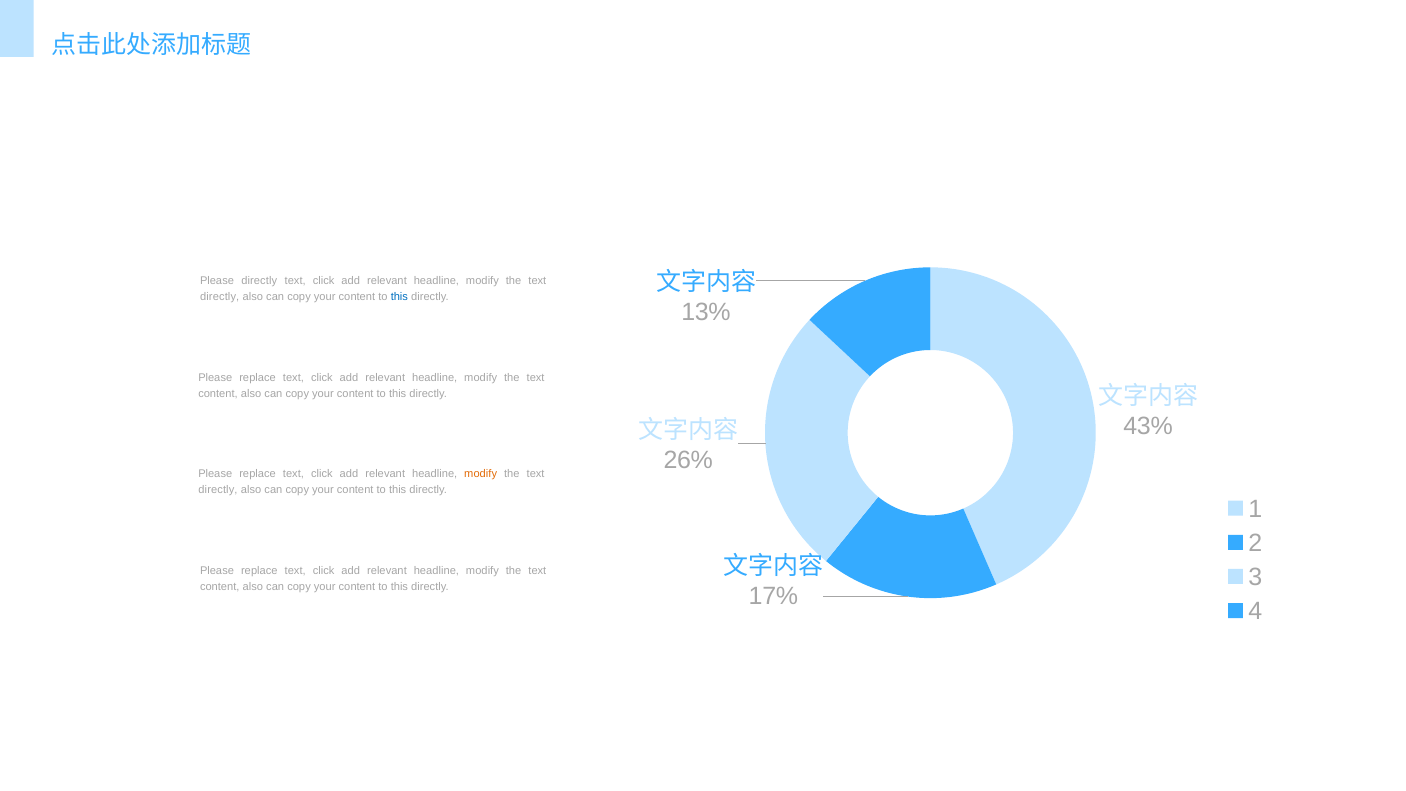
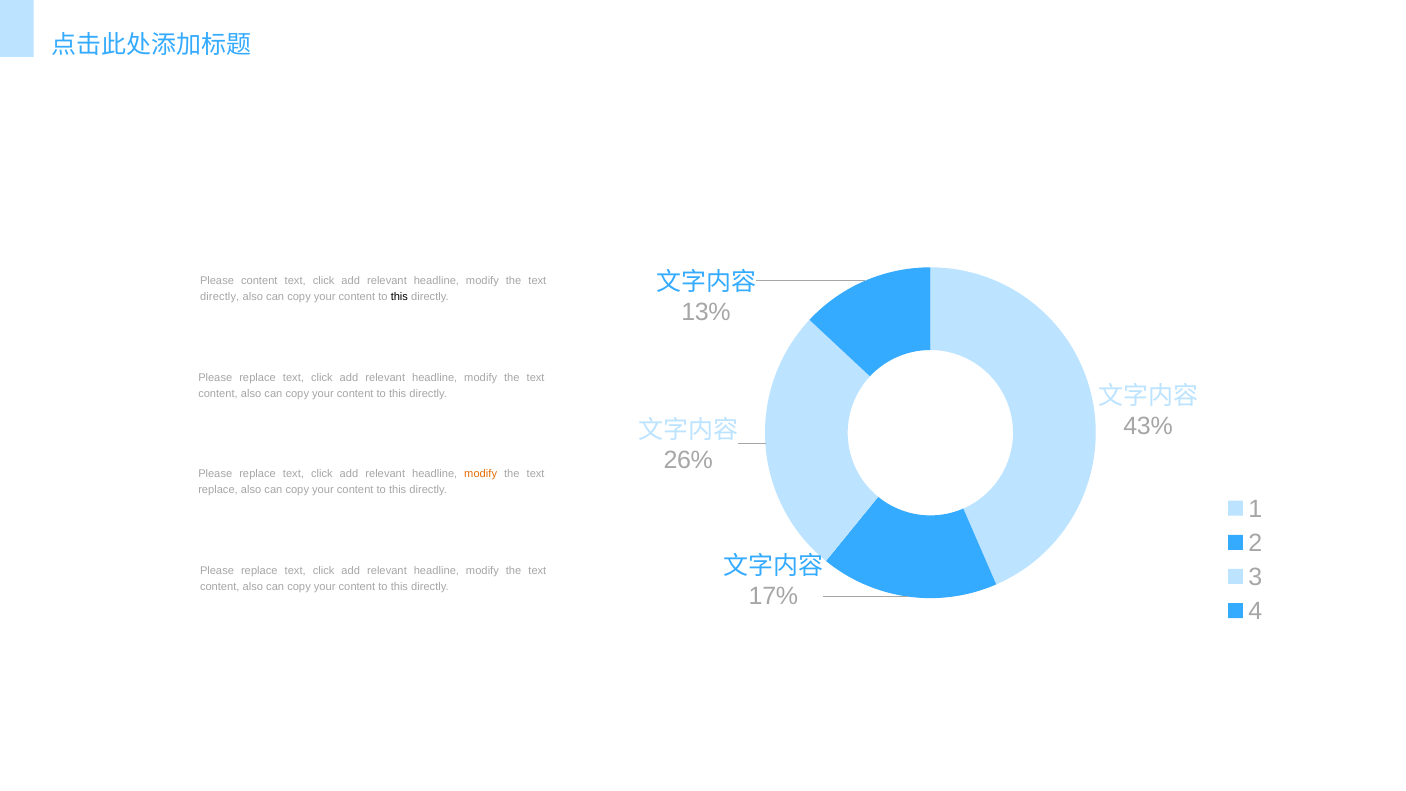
Please directly: directly -> content
this at (399, 297) colour: blue -> black
directly at (218, 490): directly -> replace
